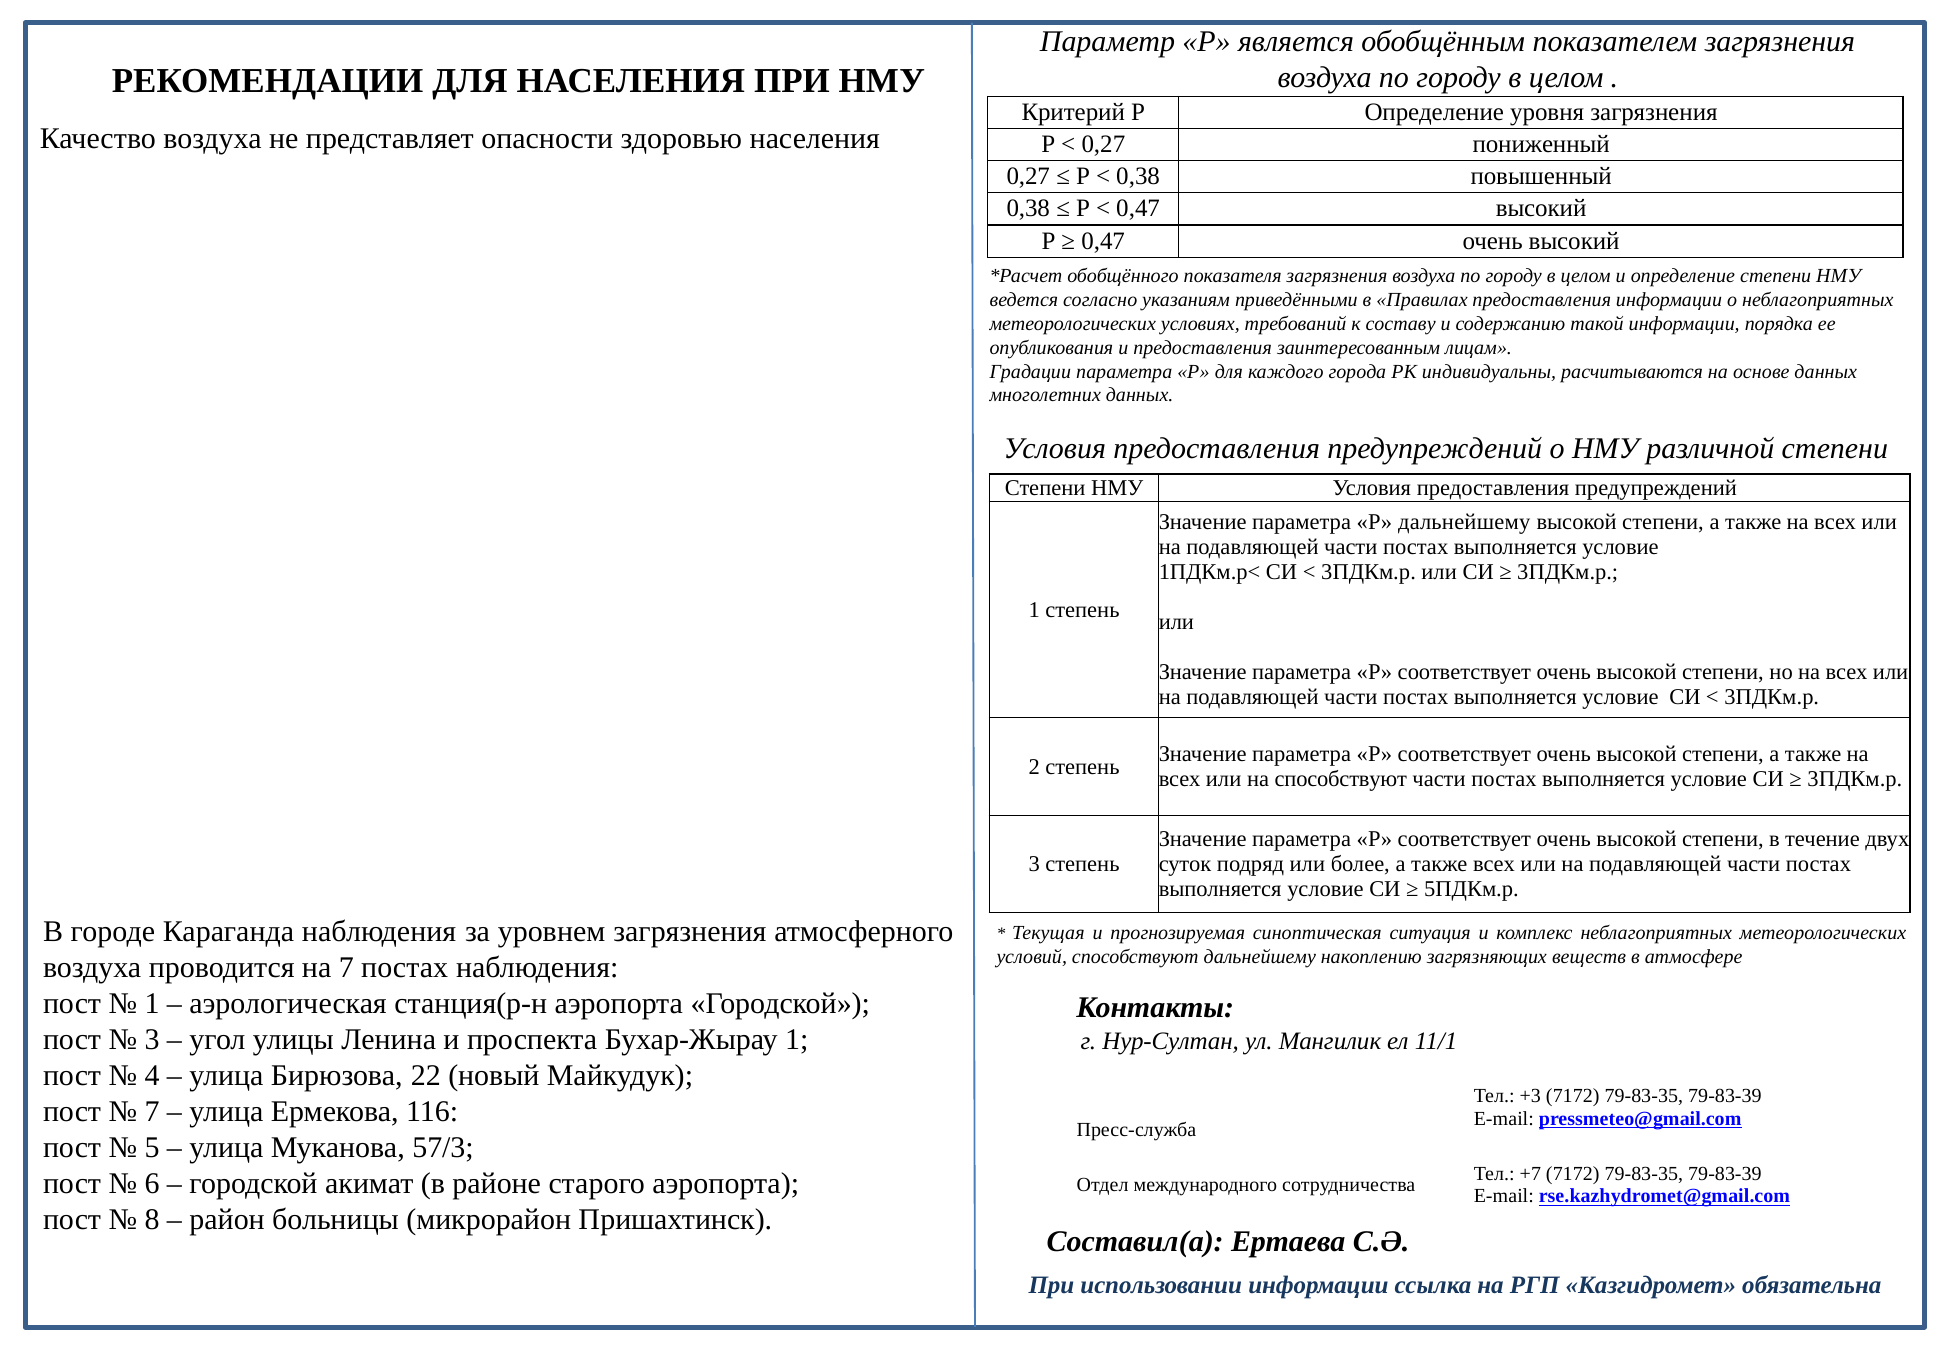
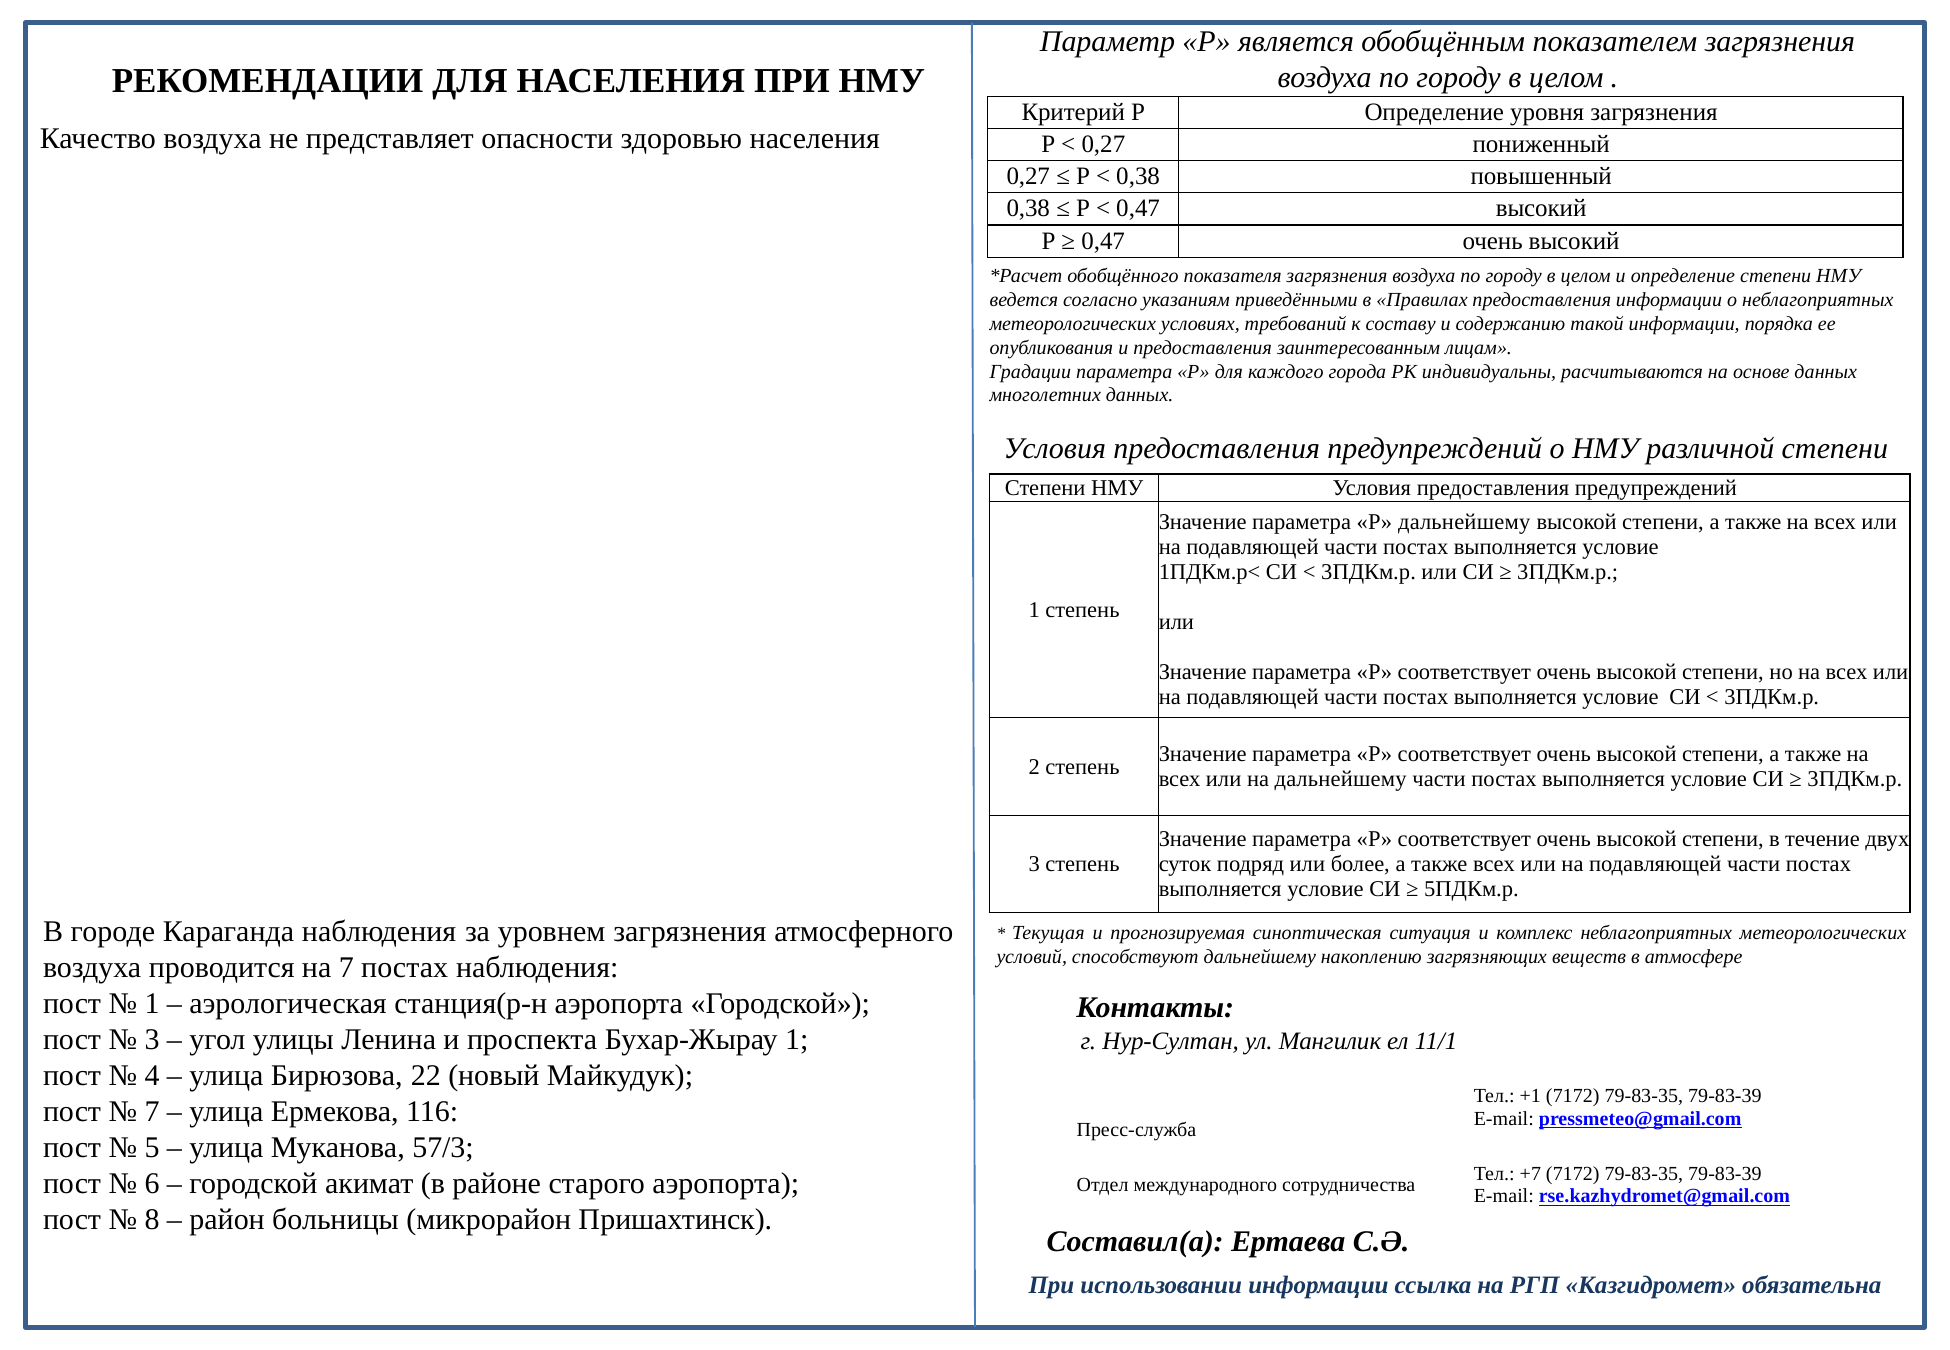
на способствуют: способствуют -> дальнейшему
+3: +3 -> +1
